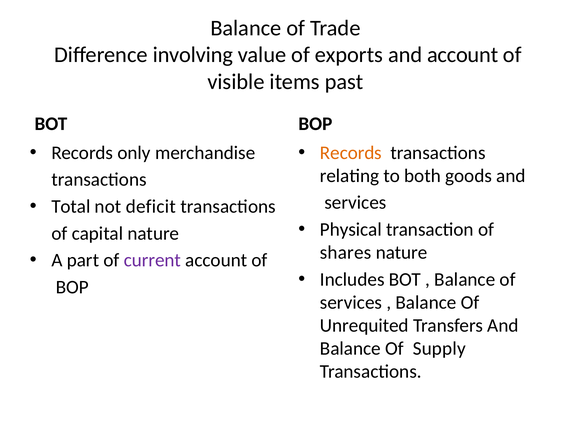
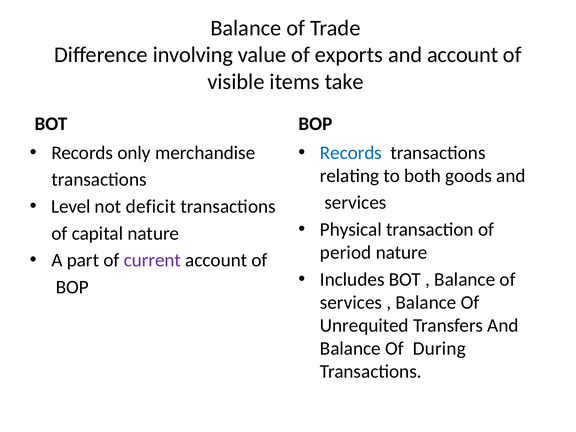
past: past -> take
Records at (351, 153) colour: orange -> blue
Total: Total -> Level
shares: shares -> period
Supply: Supply -> During
